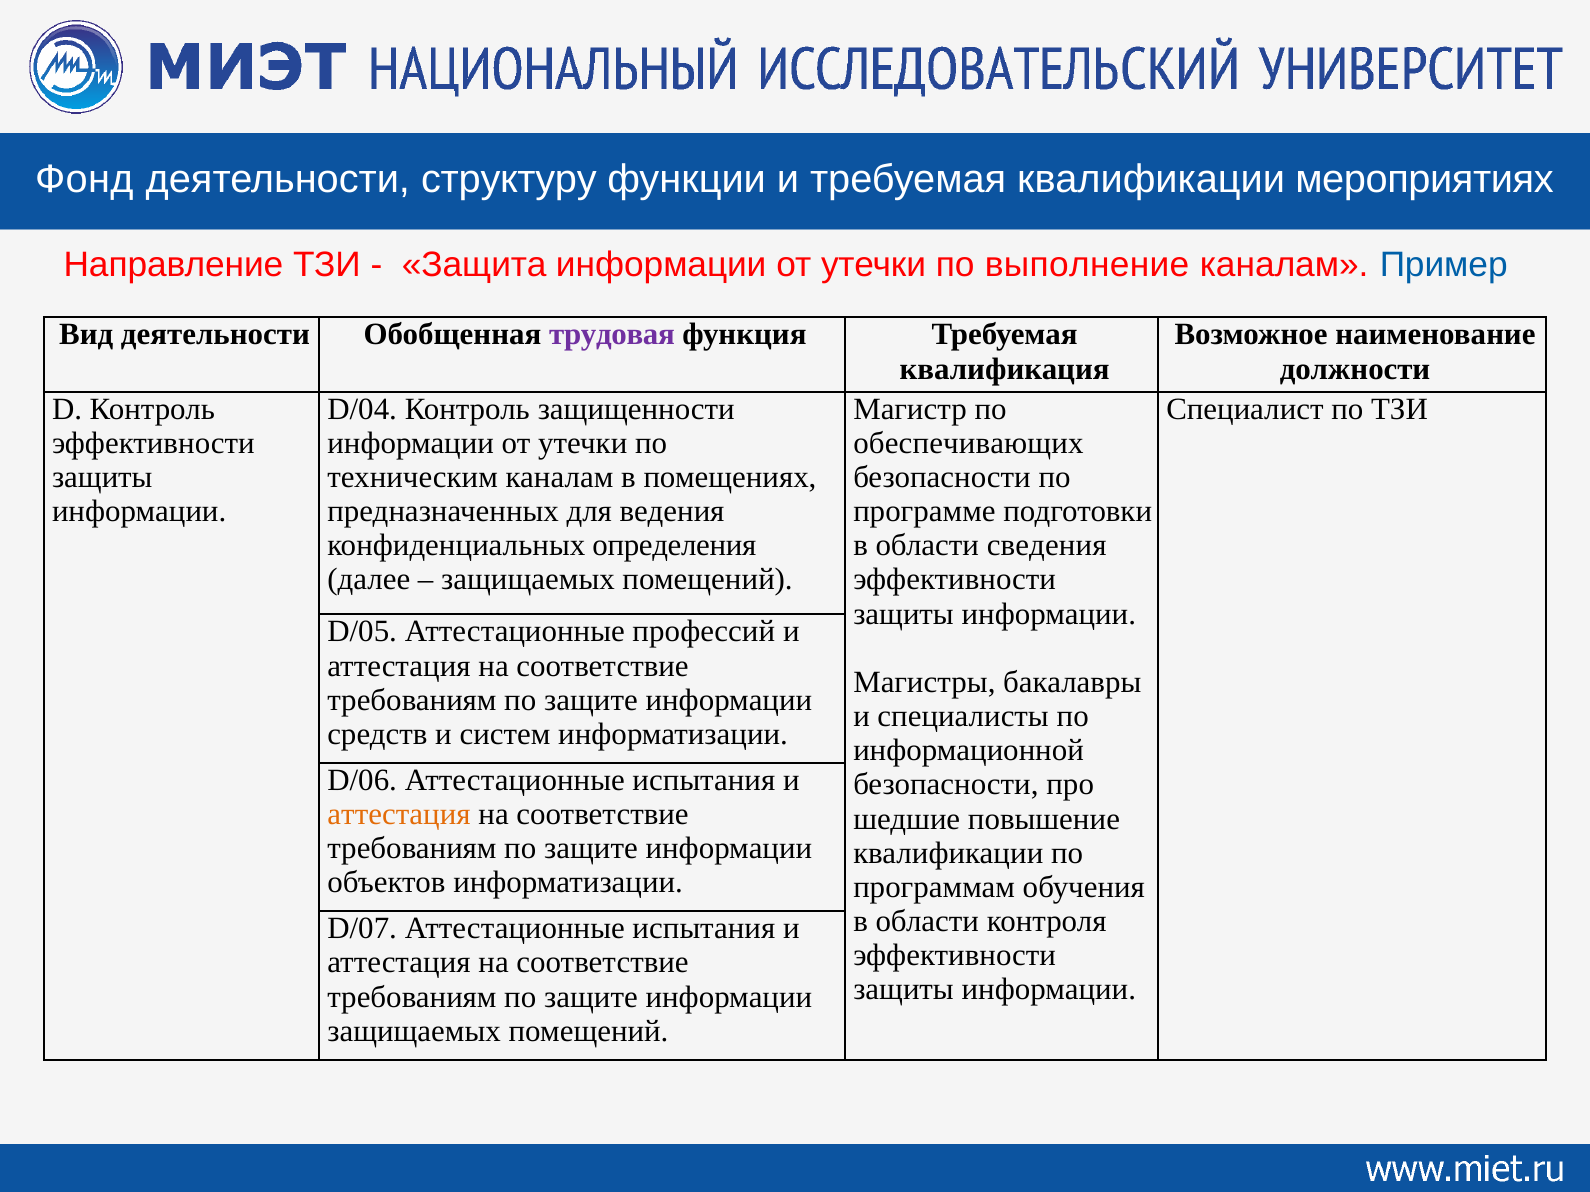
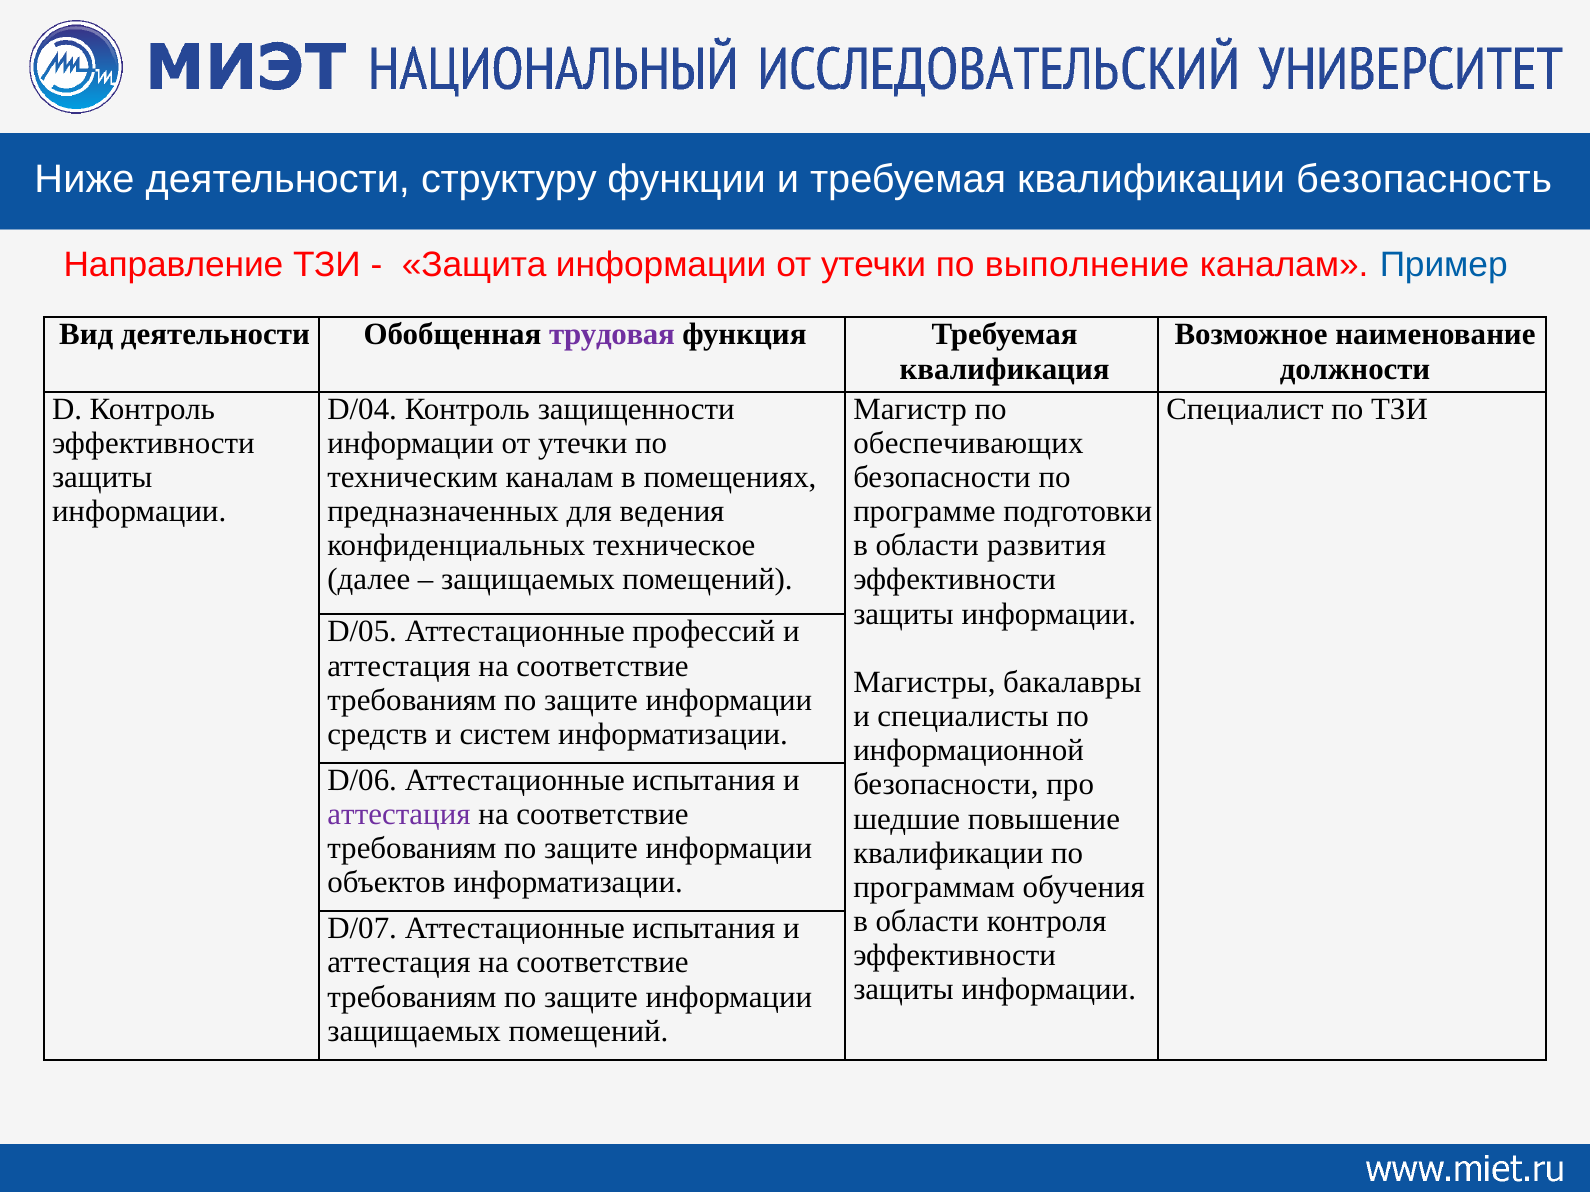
Фонд: Фонд -> Ниже
мероприятиях: мероприятиях -> безопасность
определения: определения -> техническое
сведения: сведения -> развития
аттестация at (399, 815) colour: orange -> purple
